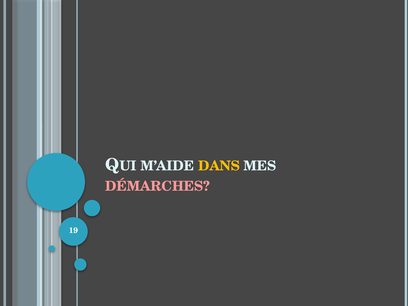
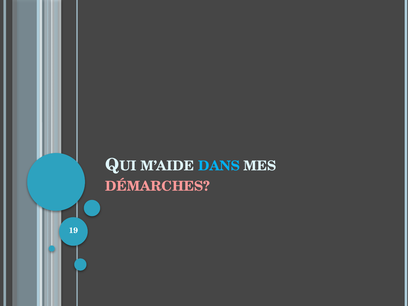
DANS colour: yellow -> light blue
